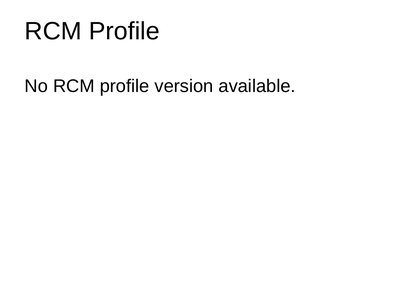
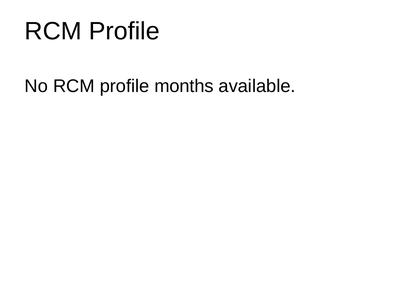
version: version -> months
